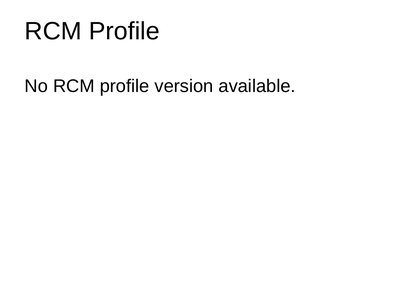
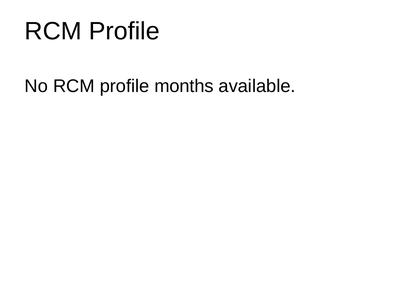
version: version -> months
